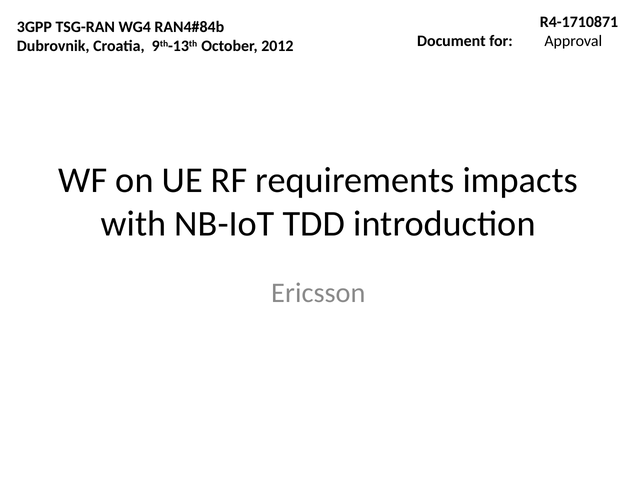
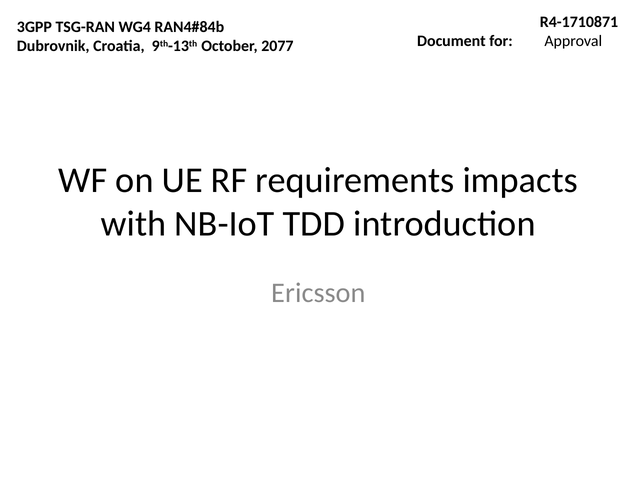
2012: 2012 -> 2077
